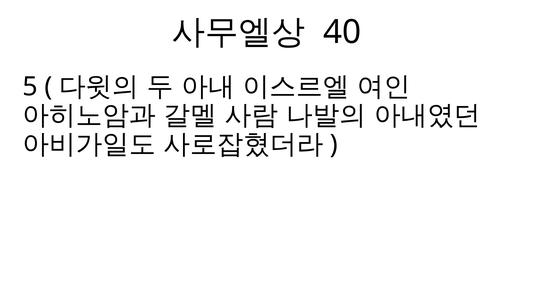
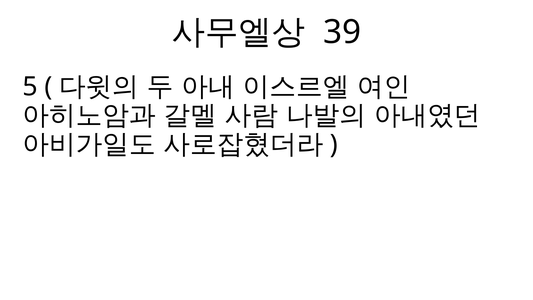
40: 40 -> 39
